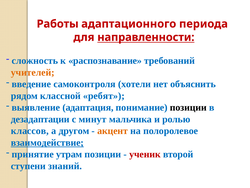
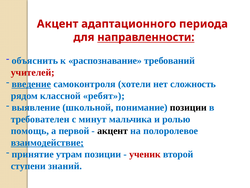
Работы at (58, 24): Работы -> Акцент
сложность: сложность -> объяснить
учителей colour: orange -> red
введение underline: none -> present
объяснить: объяснить -> сложность
адаптация: адаптация -> школьной
дезадаптации: дезадаптации -> требователен
классов: классов -> помощь
другом: другом -> первой
акцент at (113, 131) colour: orange -> black
